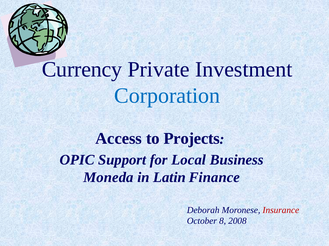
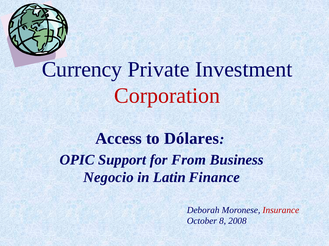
Corporation colour: blue -> red
Projects: Projects -> Dólares
Local: Local -> From
Moneda: Moneda -> Negocio
